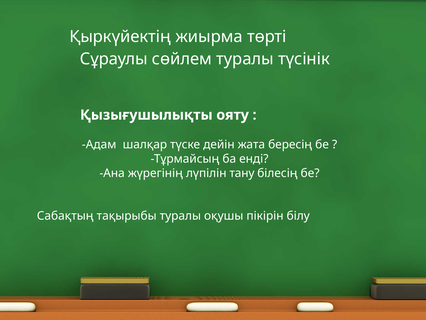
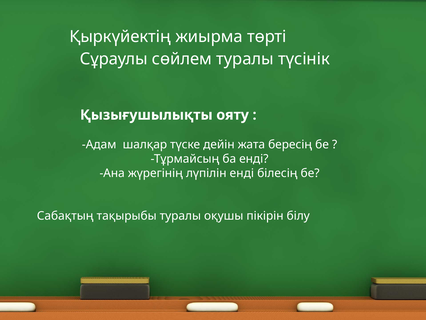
лүпілін тану: тану -> енді
